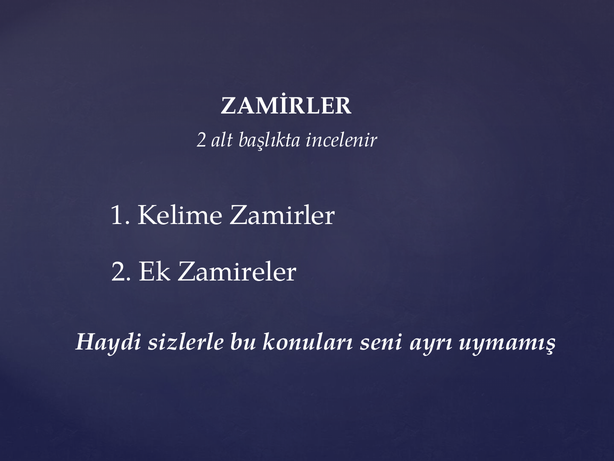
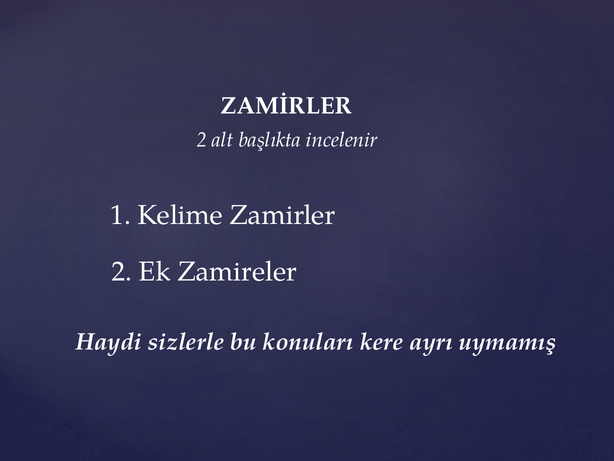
seni: seni -> kere
